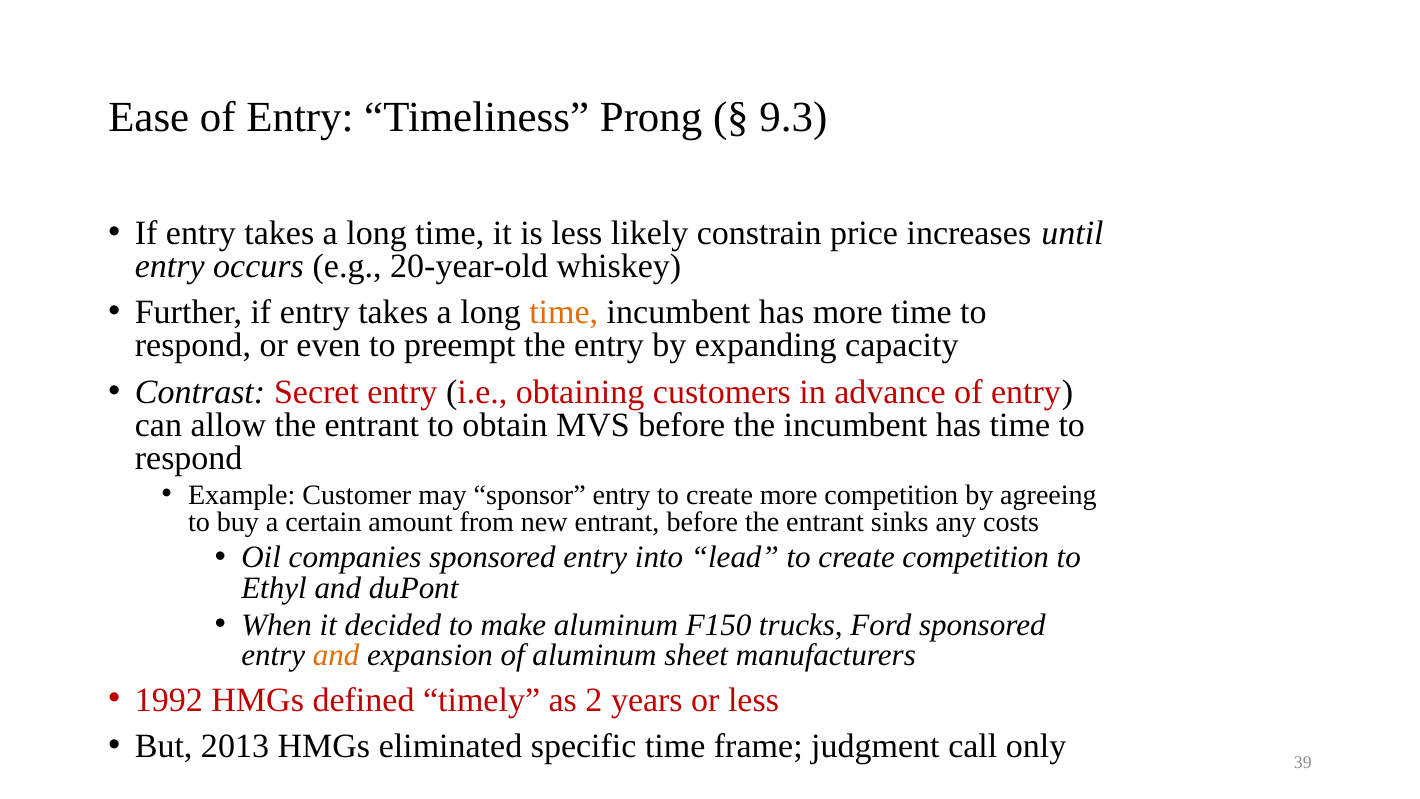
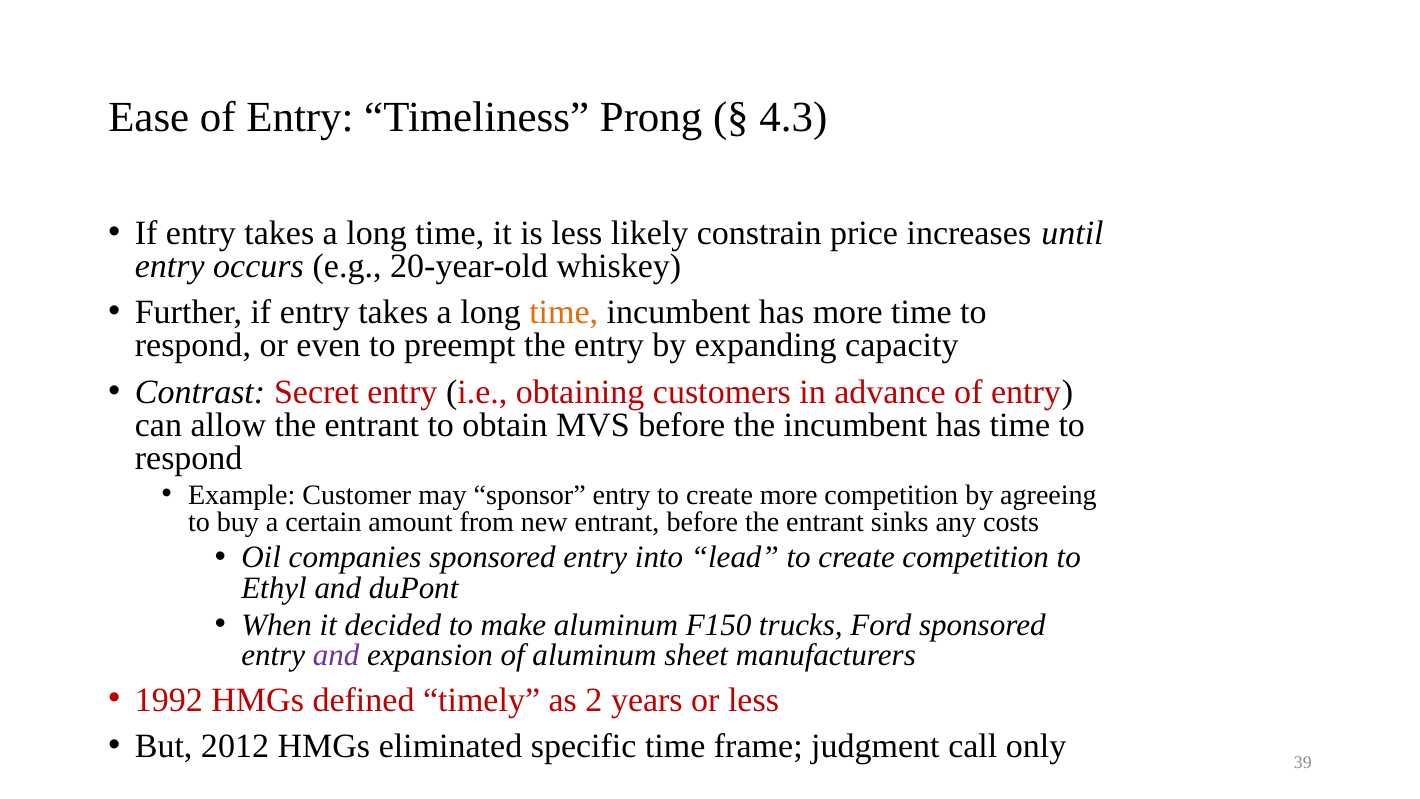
9.3: 9.3 -> 4.3
and at (336, 655) colour: orange -> purple
2013: 2013 -> 2012
